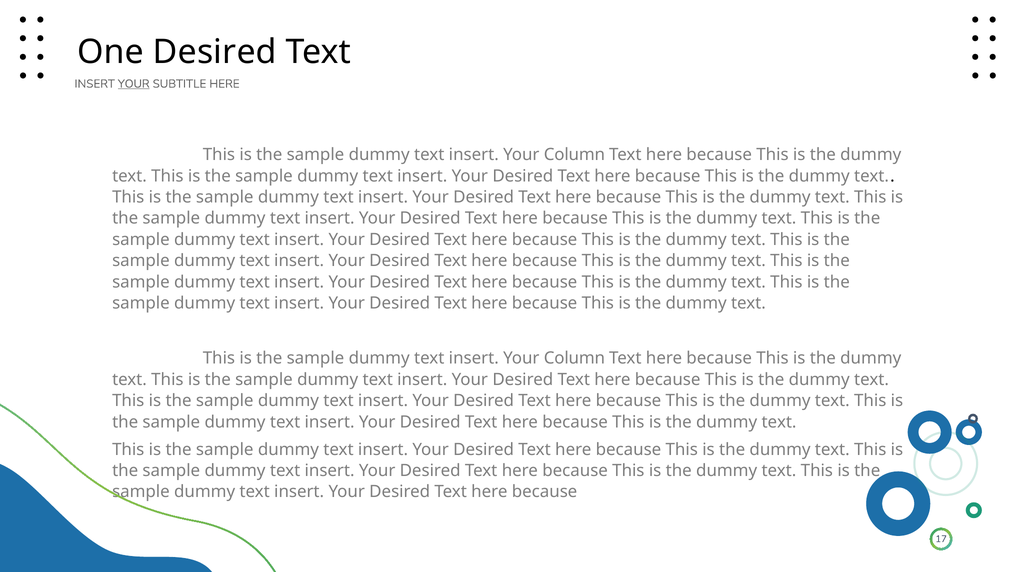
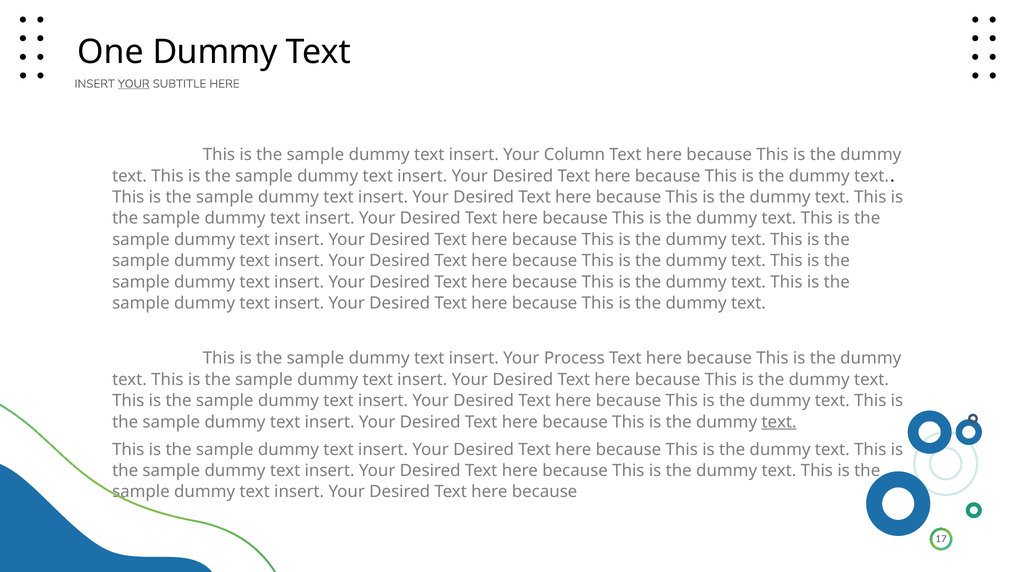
One Desired: Desired -> Dummy
Column at (574, 358): Column -> Process
text at (779, 422) underline: none -> present
